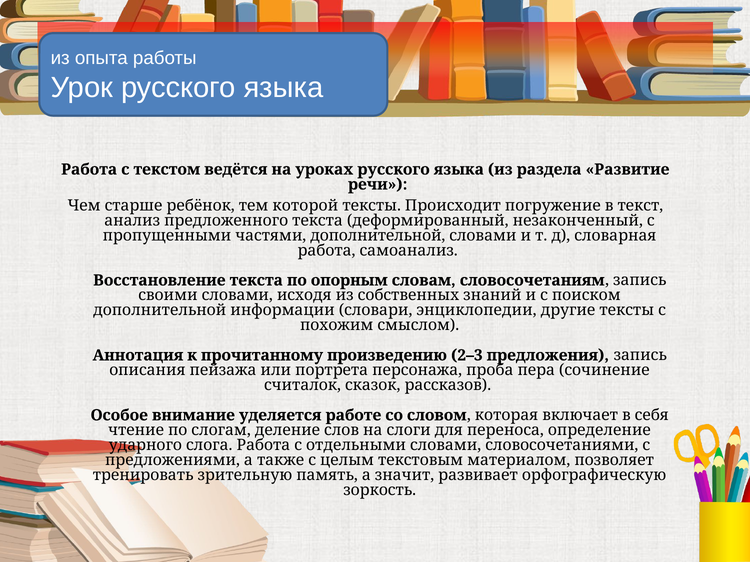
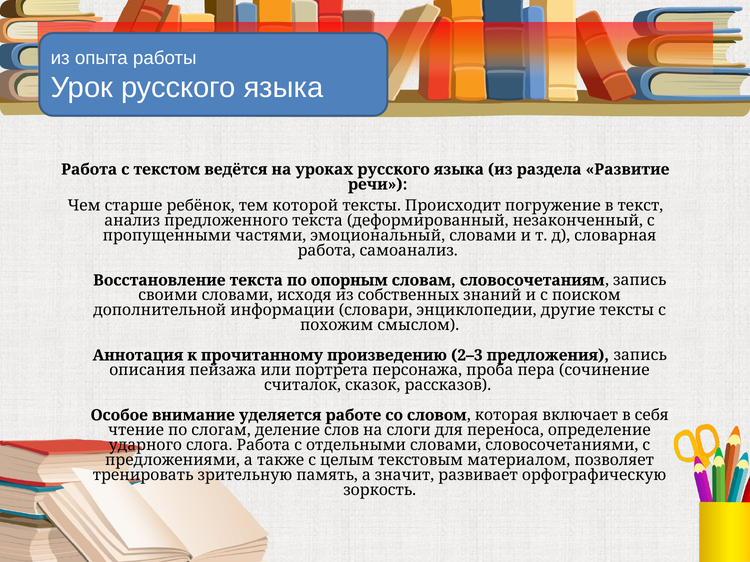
частями дополнительной: дополнительной -> эмоциональный
